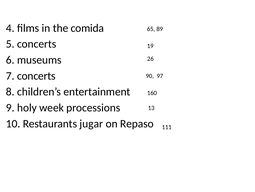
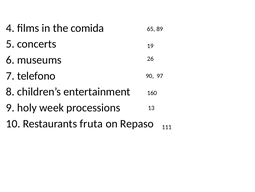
7 concerts: concerts -> telefono
jugar: jugar -> fruta
